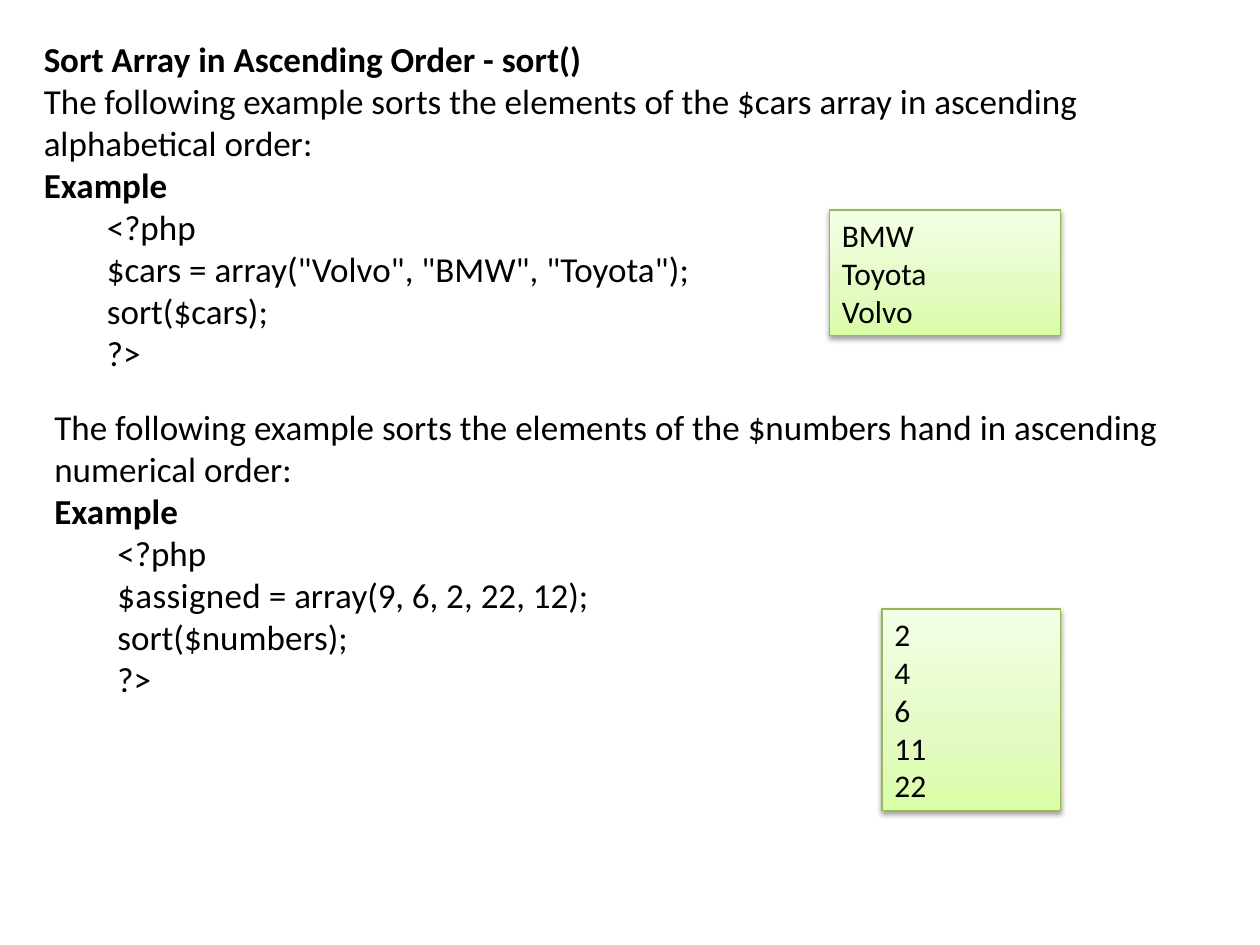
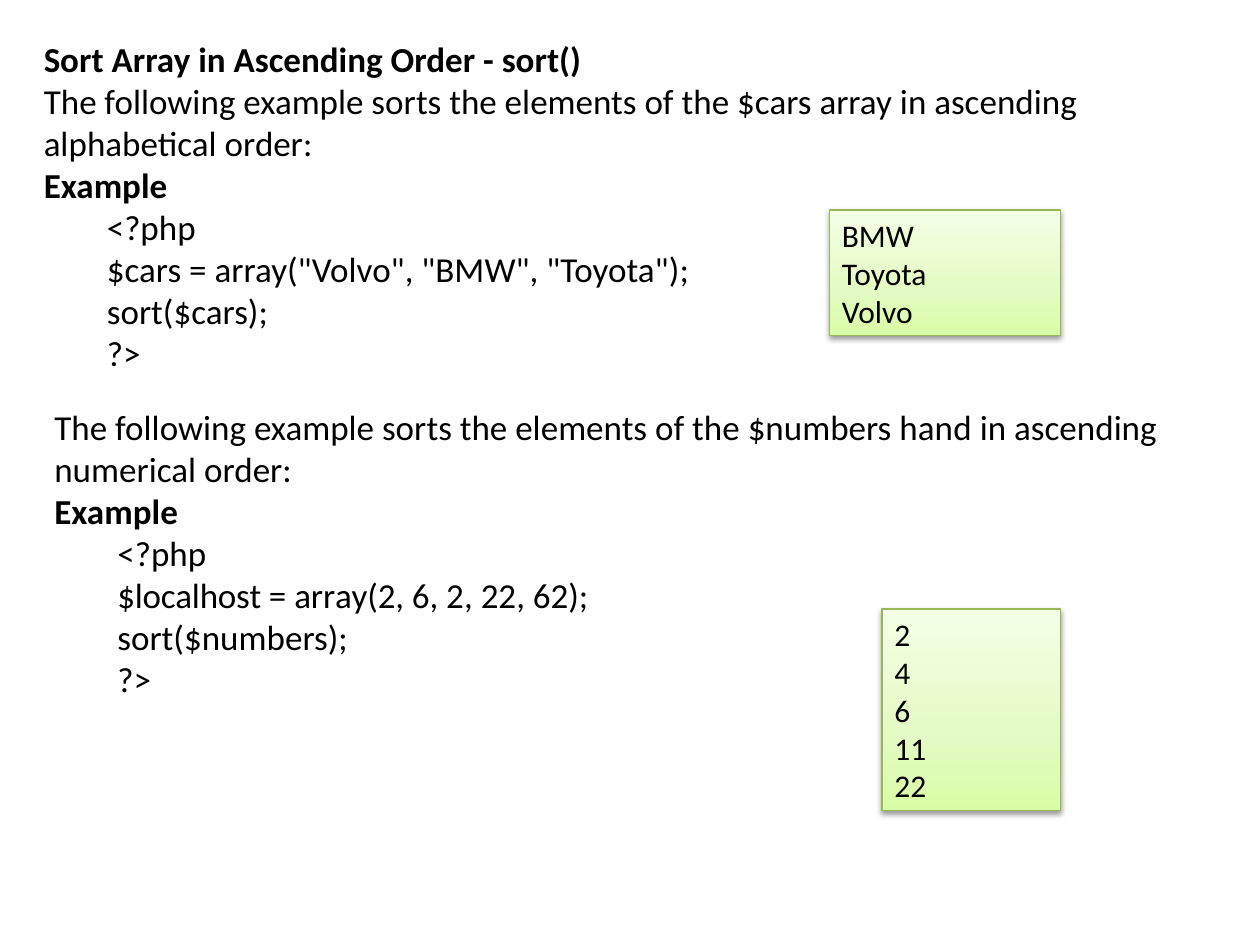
$assigned: $assigned -> $localhost
array(9: array(9 -> array(2
12: 12 -> 62
